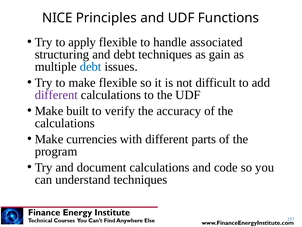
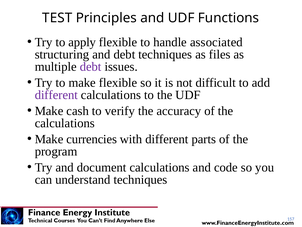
NICE: NICE -> TEST
gain: gain -> files
debt at (91, 66) colour: blue -> purple
built: built -> cash
